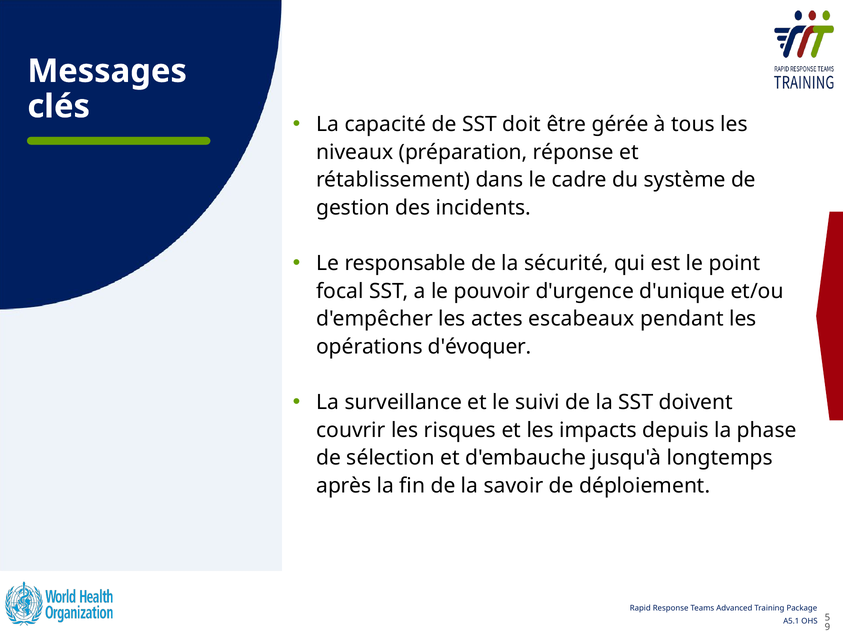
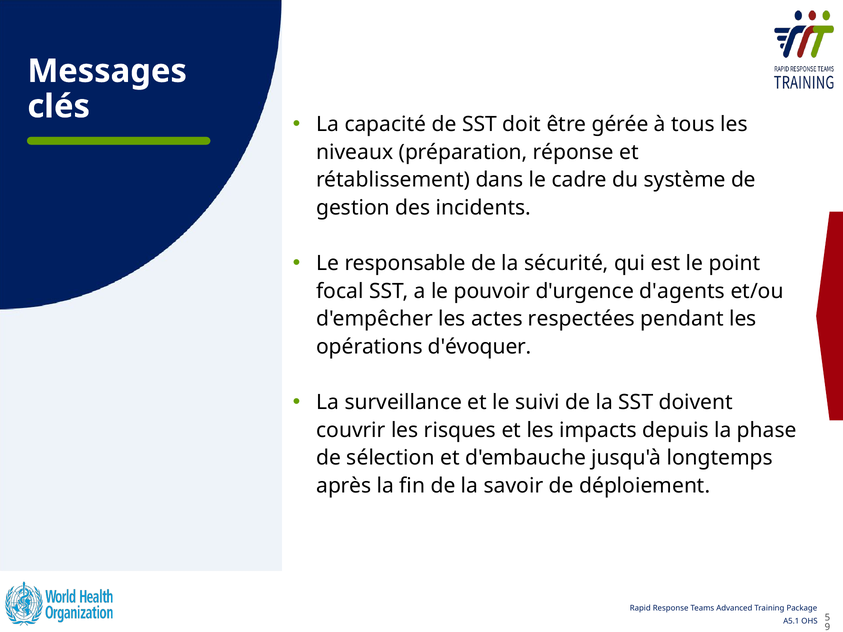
d'unique: d'unique -> d'agents
escabeaux: escabeaux -> respectées
